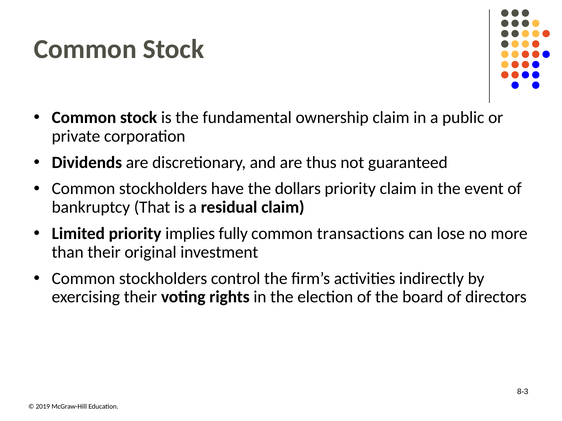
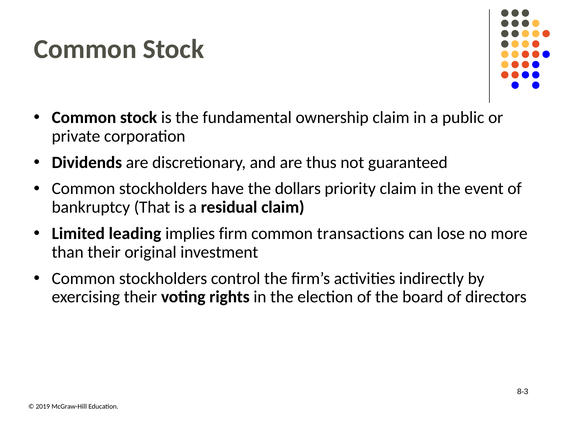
Limited priority: priority -> leading
fully: fully -> firm
